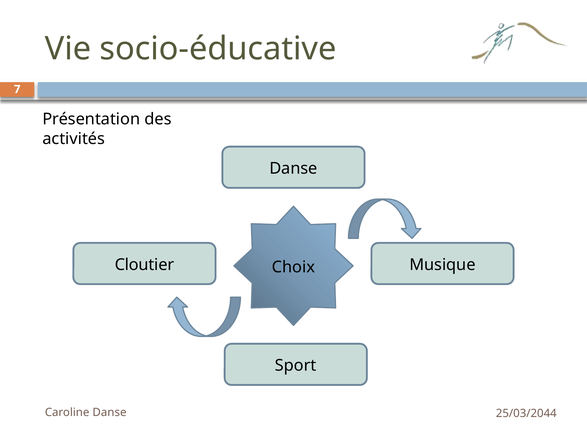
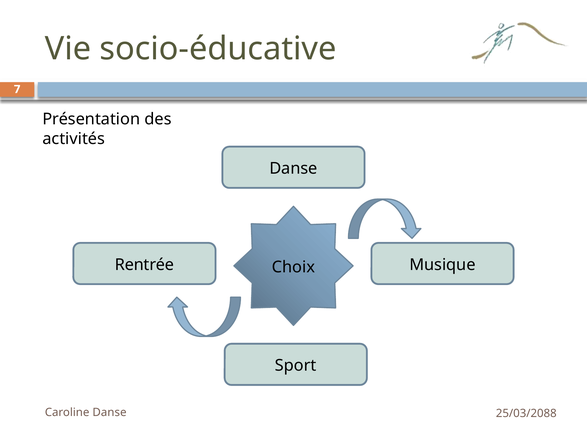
Cloutier: Cloutier -> Rentrée
25/03/2044: 25/03/2044 -> 25/03/2088
